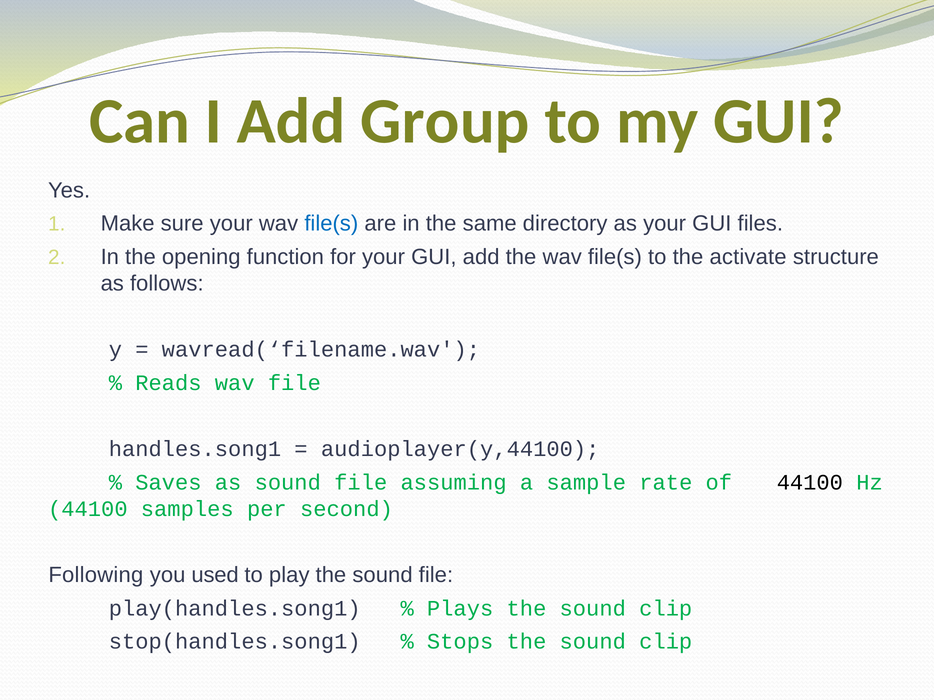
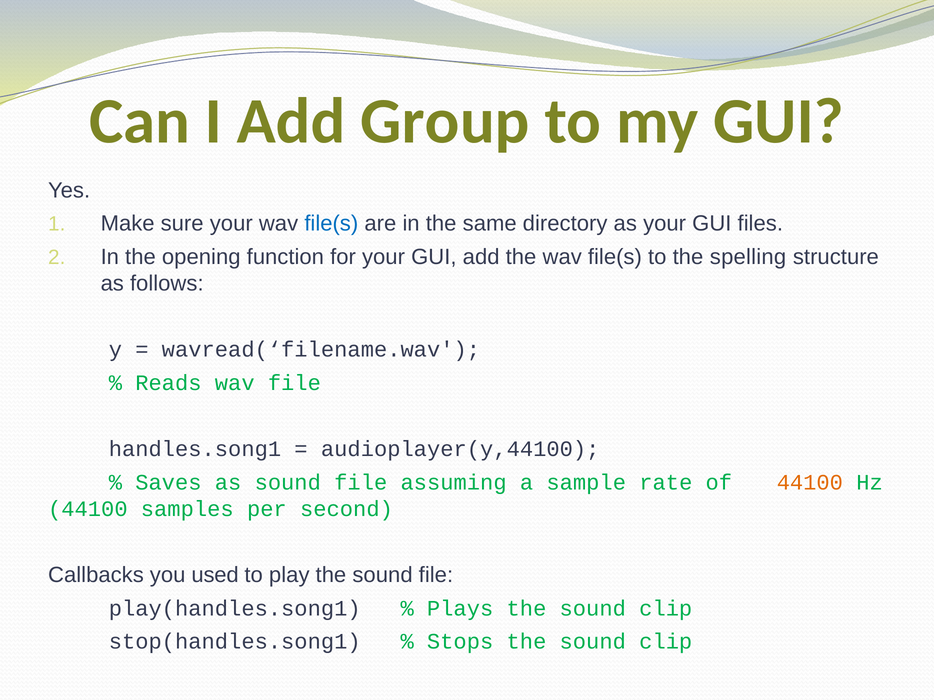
activate: activate -> spelling
44100 at (810, 483) colour: black -> orange
Following: Following -> Callbacks
